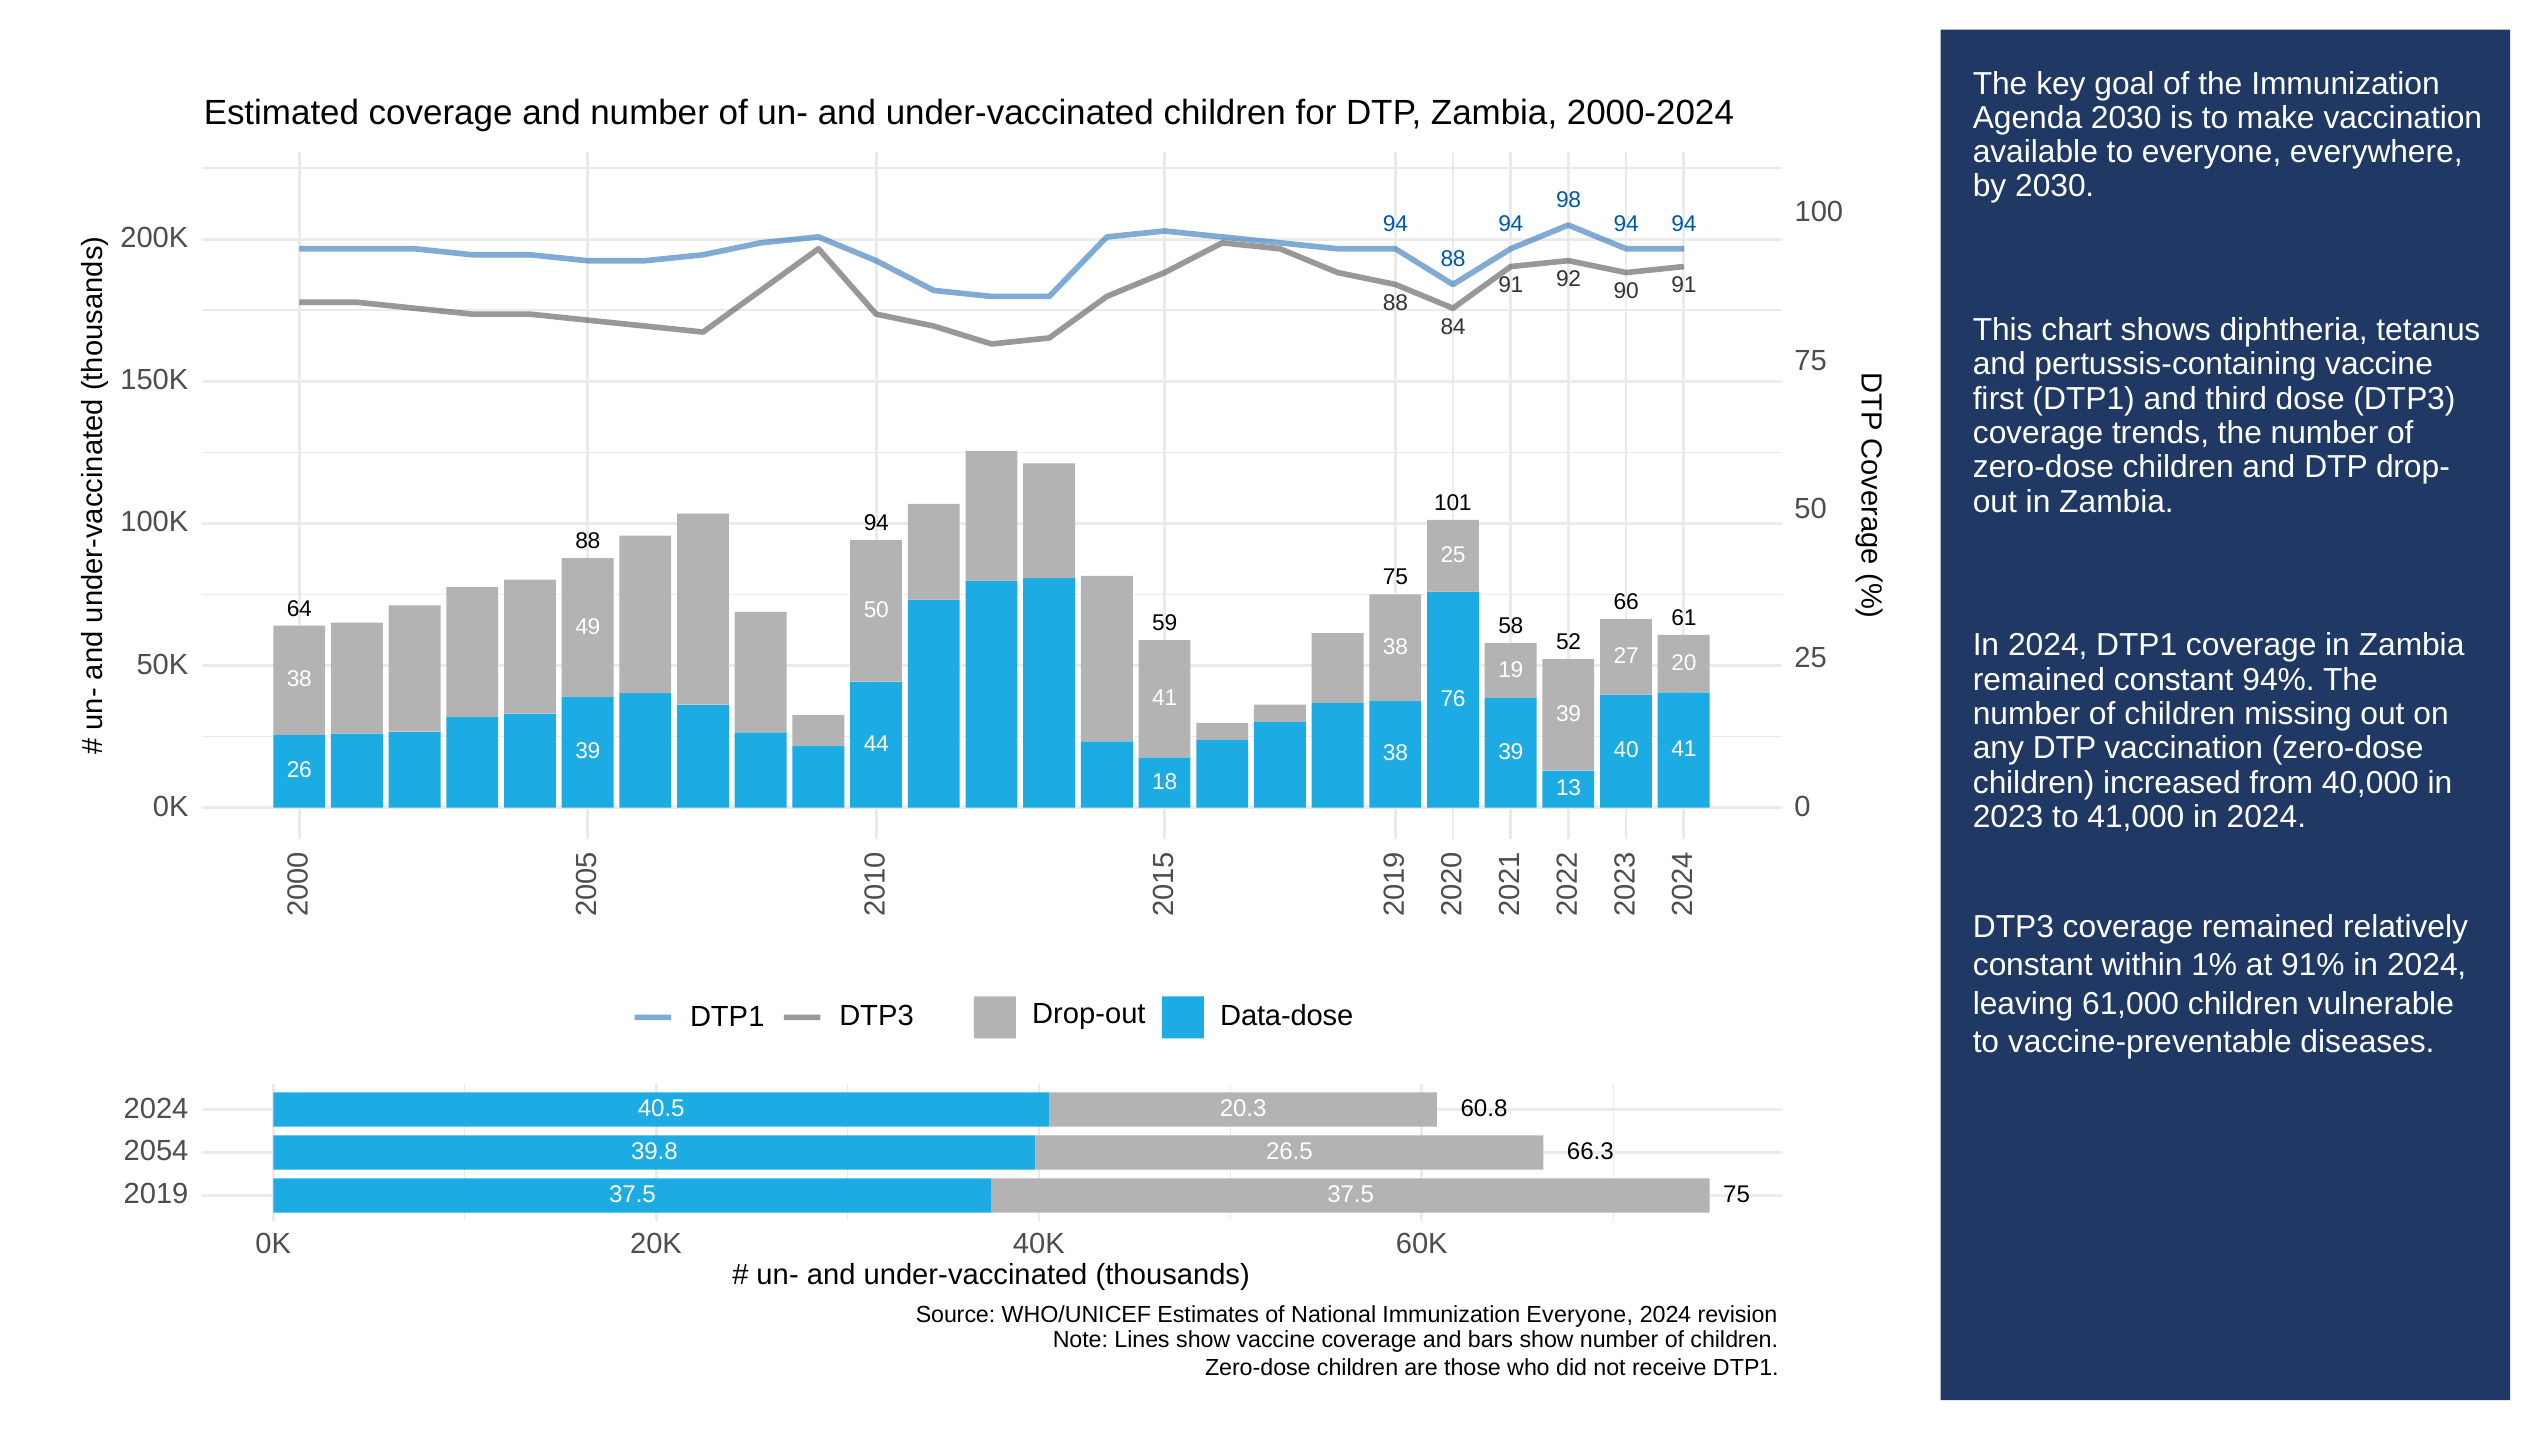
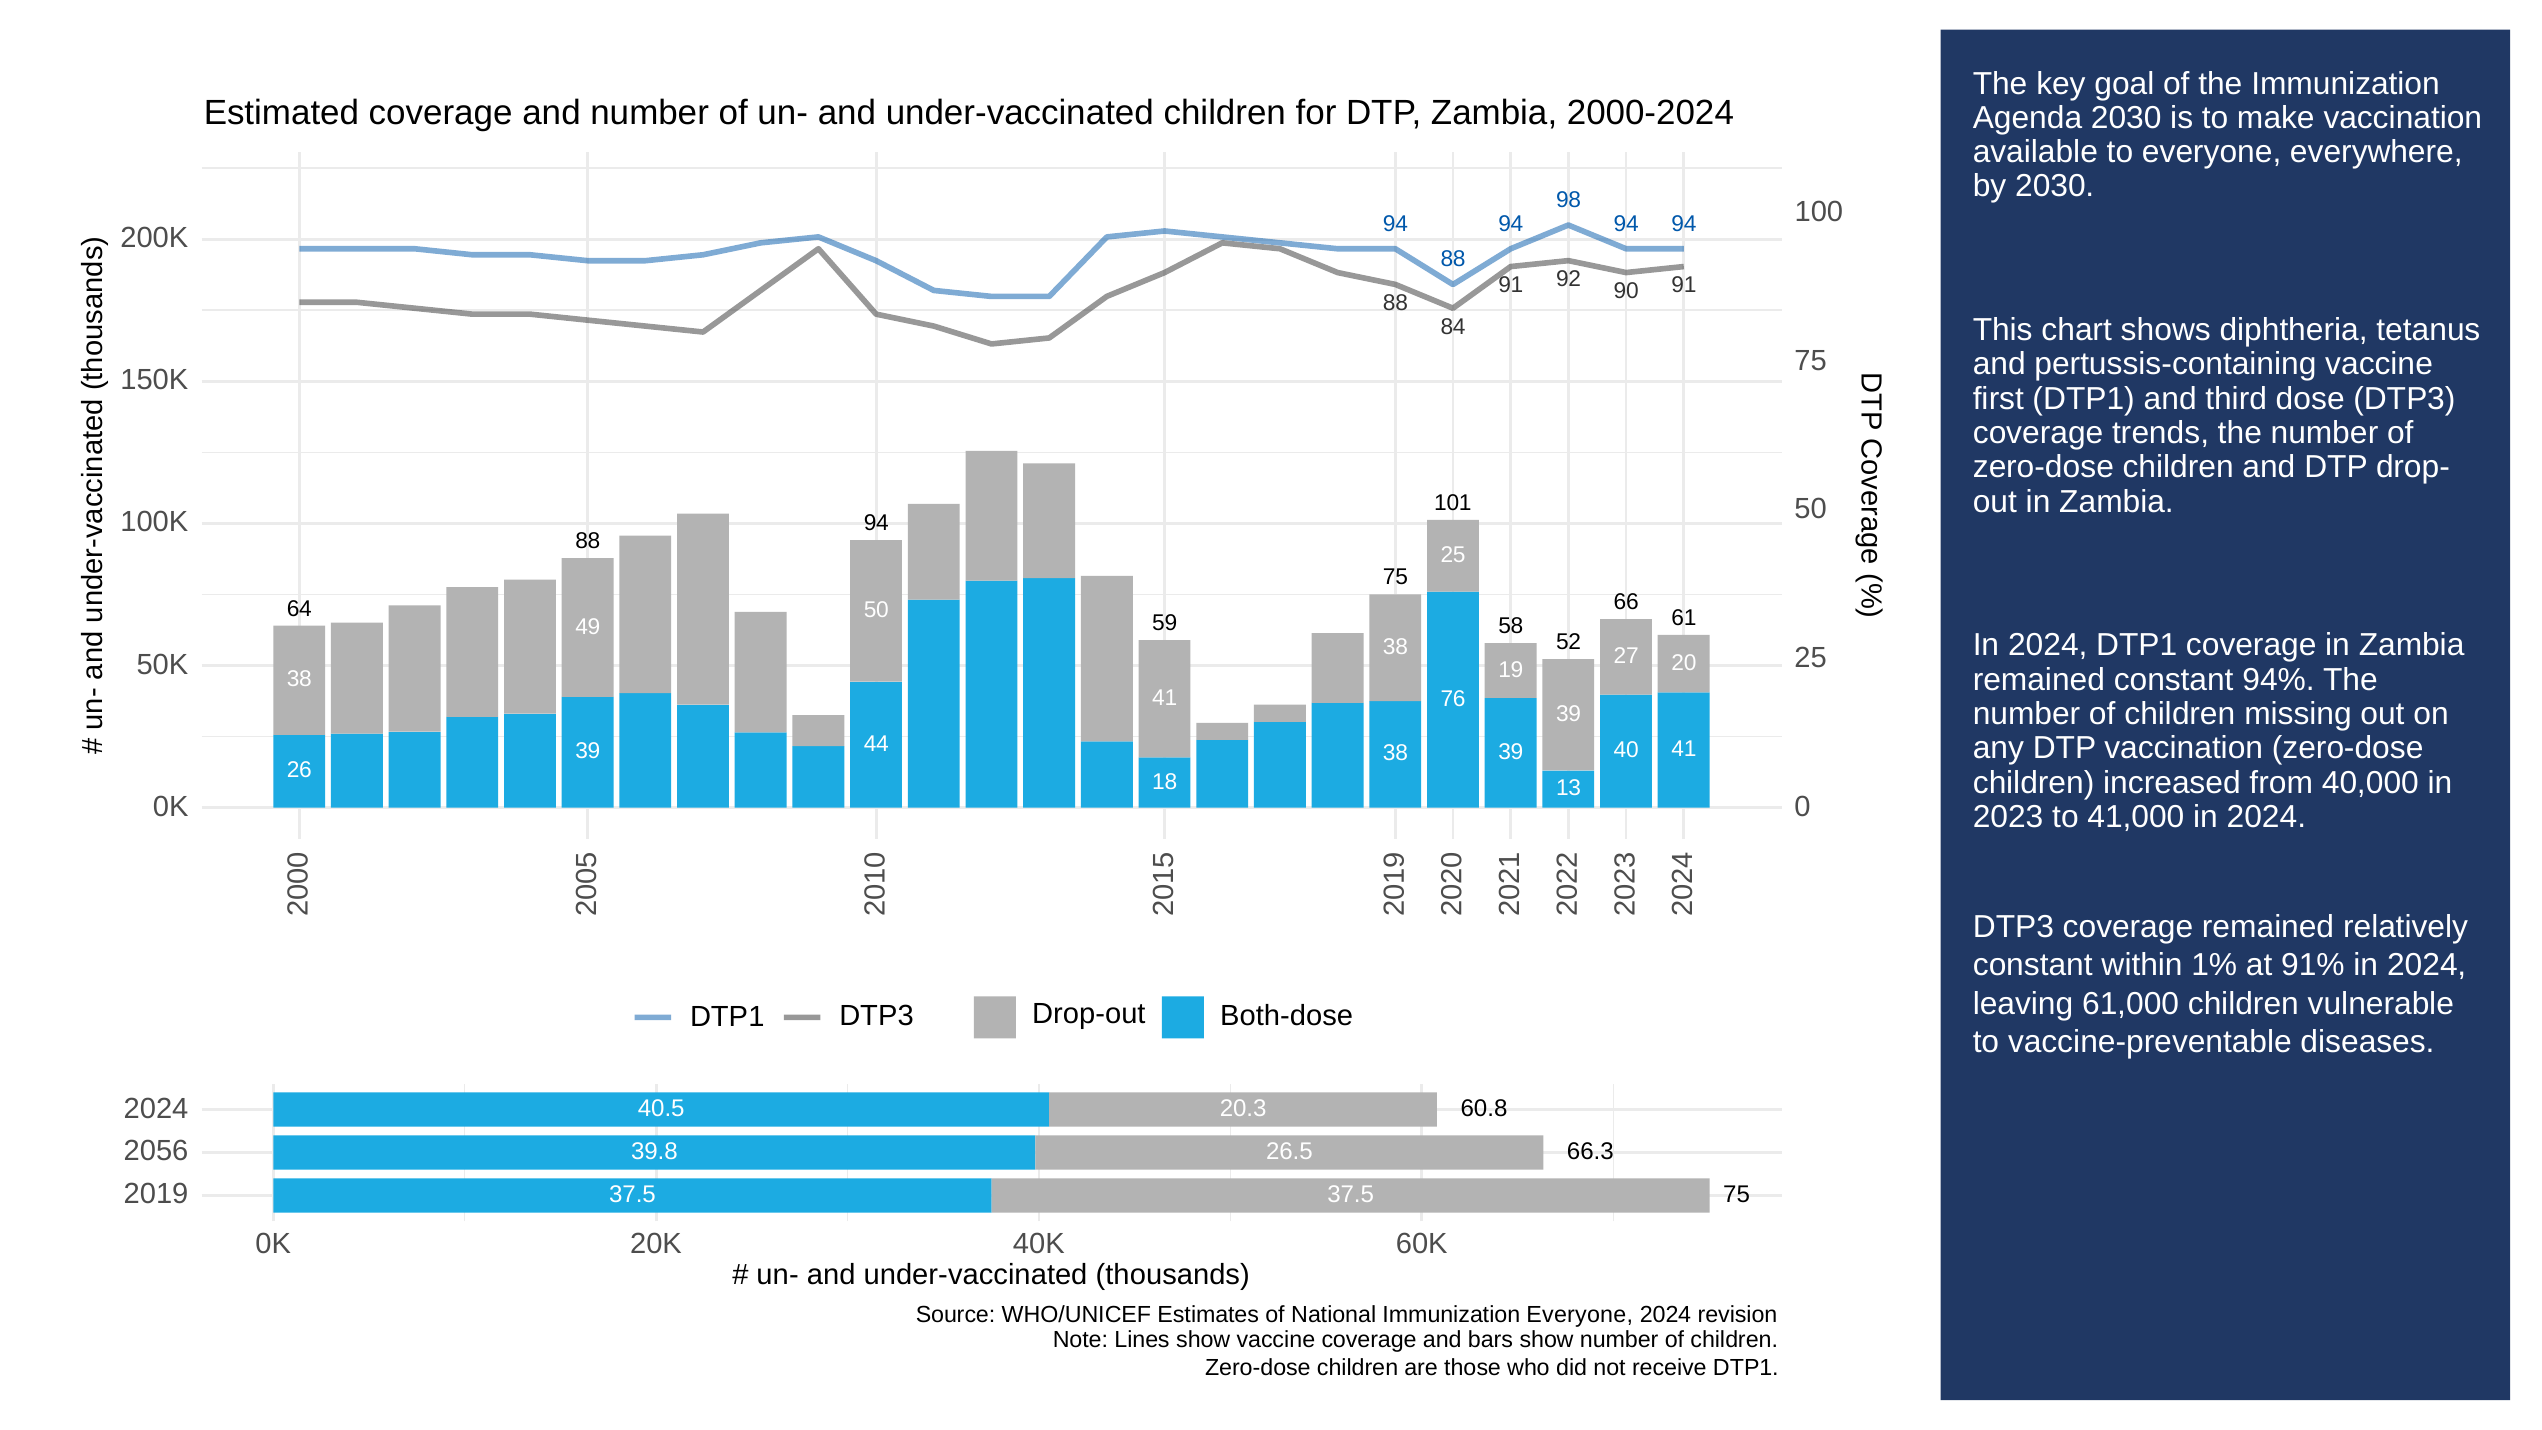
Data-dose: Data-dose -> Both-dose
2054: 2054 -> 2056
